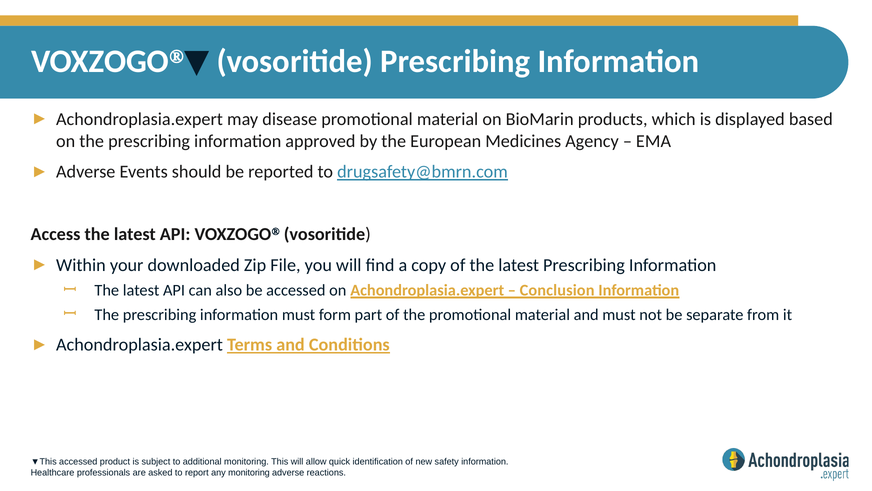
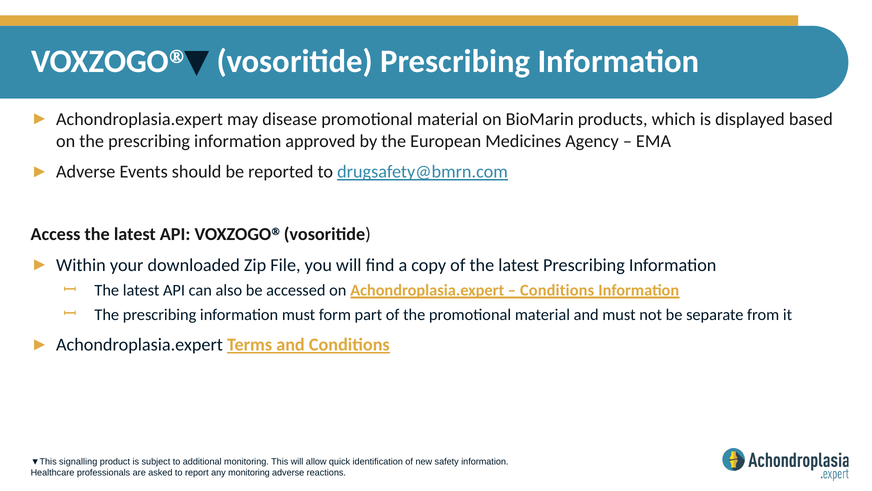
Conclusion at (557, 290): Conclusion -> Conditions
▼This accessed: accessed -> signalling
